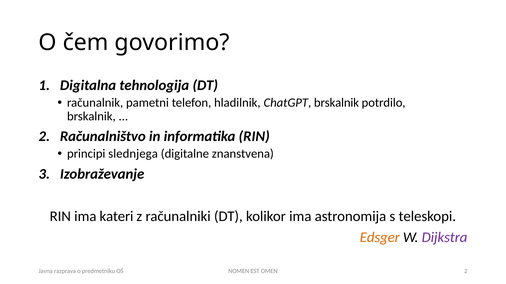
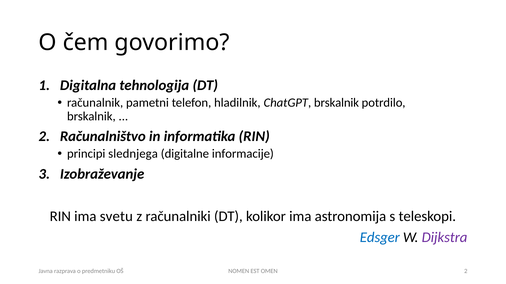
znanstvena: znanstvena -> informacije
kateri: kateri -> svetu
Edsger colour: orange -> blue
